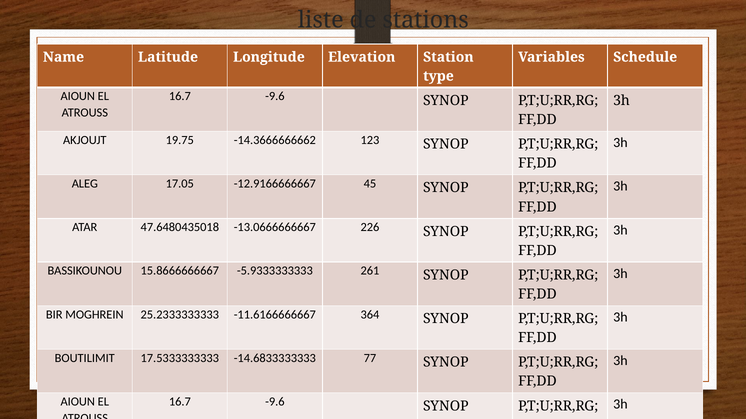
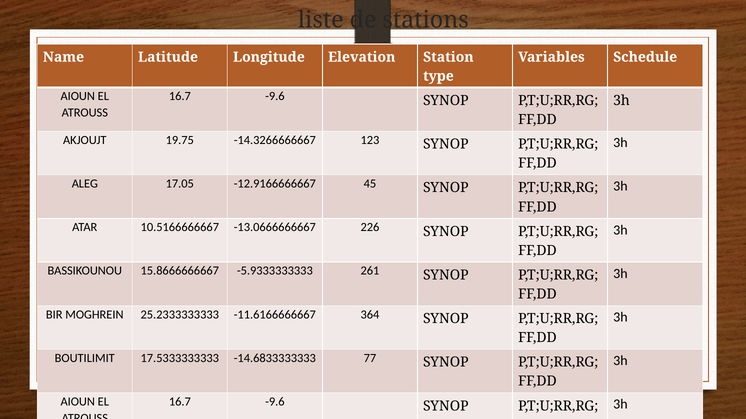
-14.3666666662: -14.3666666662 -> -14.3266666667
47.6480435018: 47.6480435018 -> 10.5166666667
